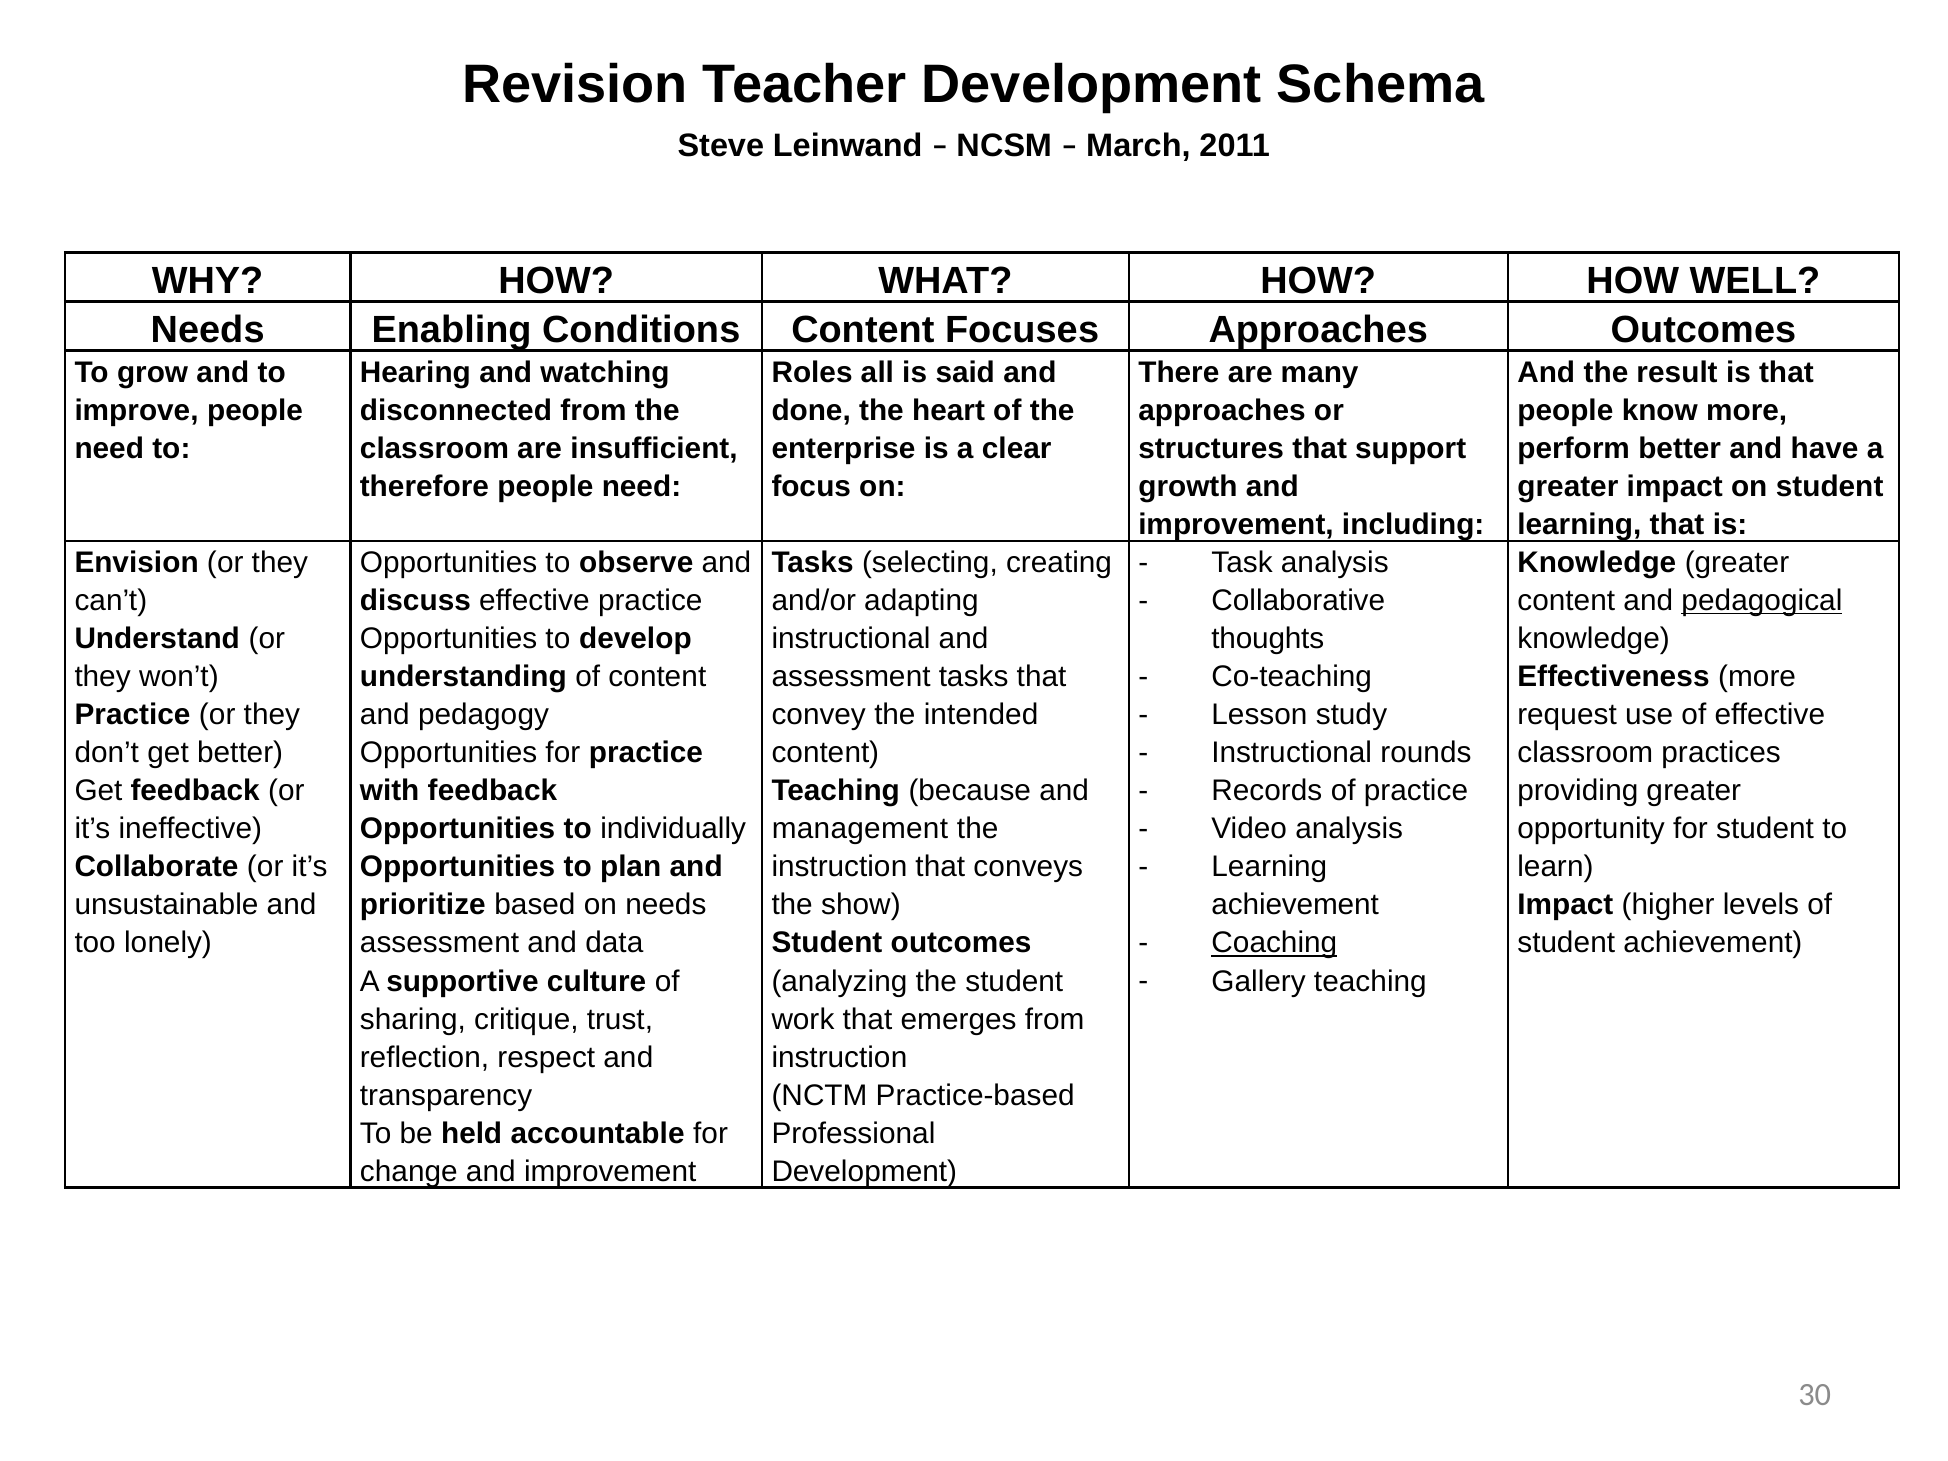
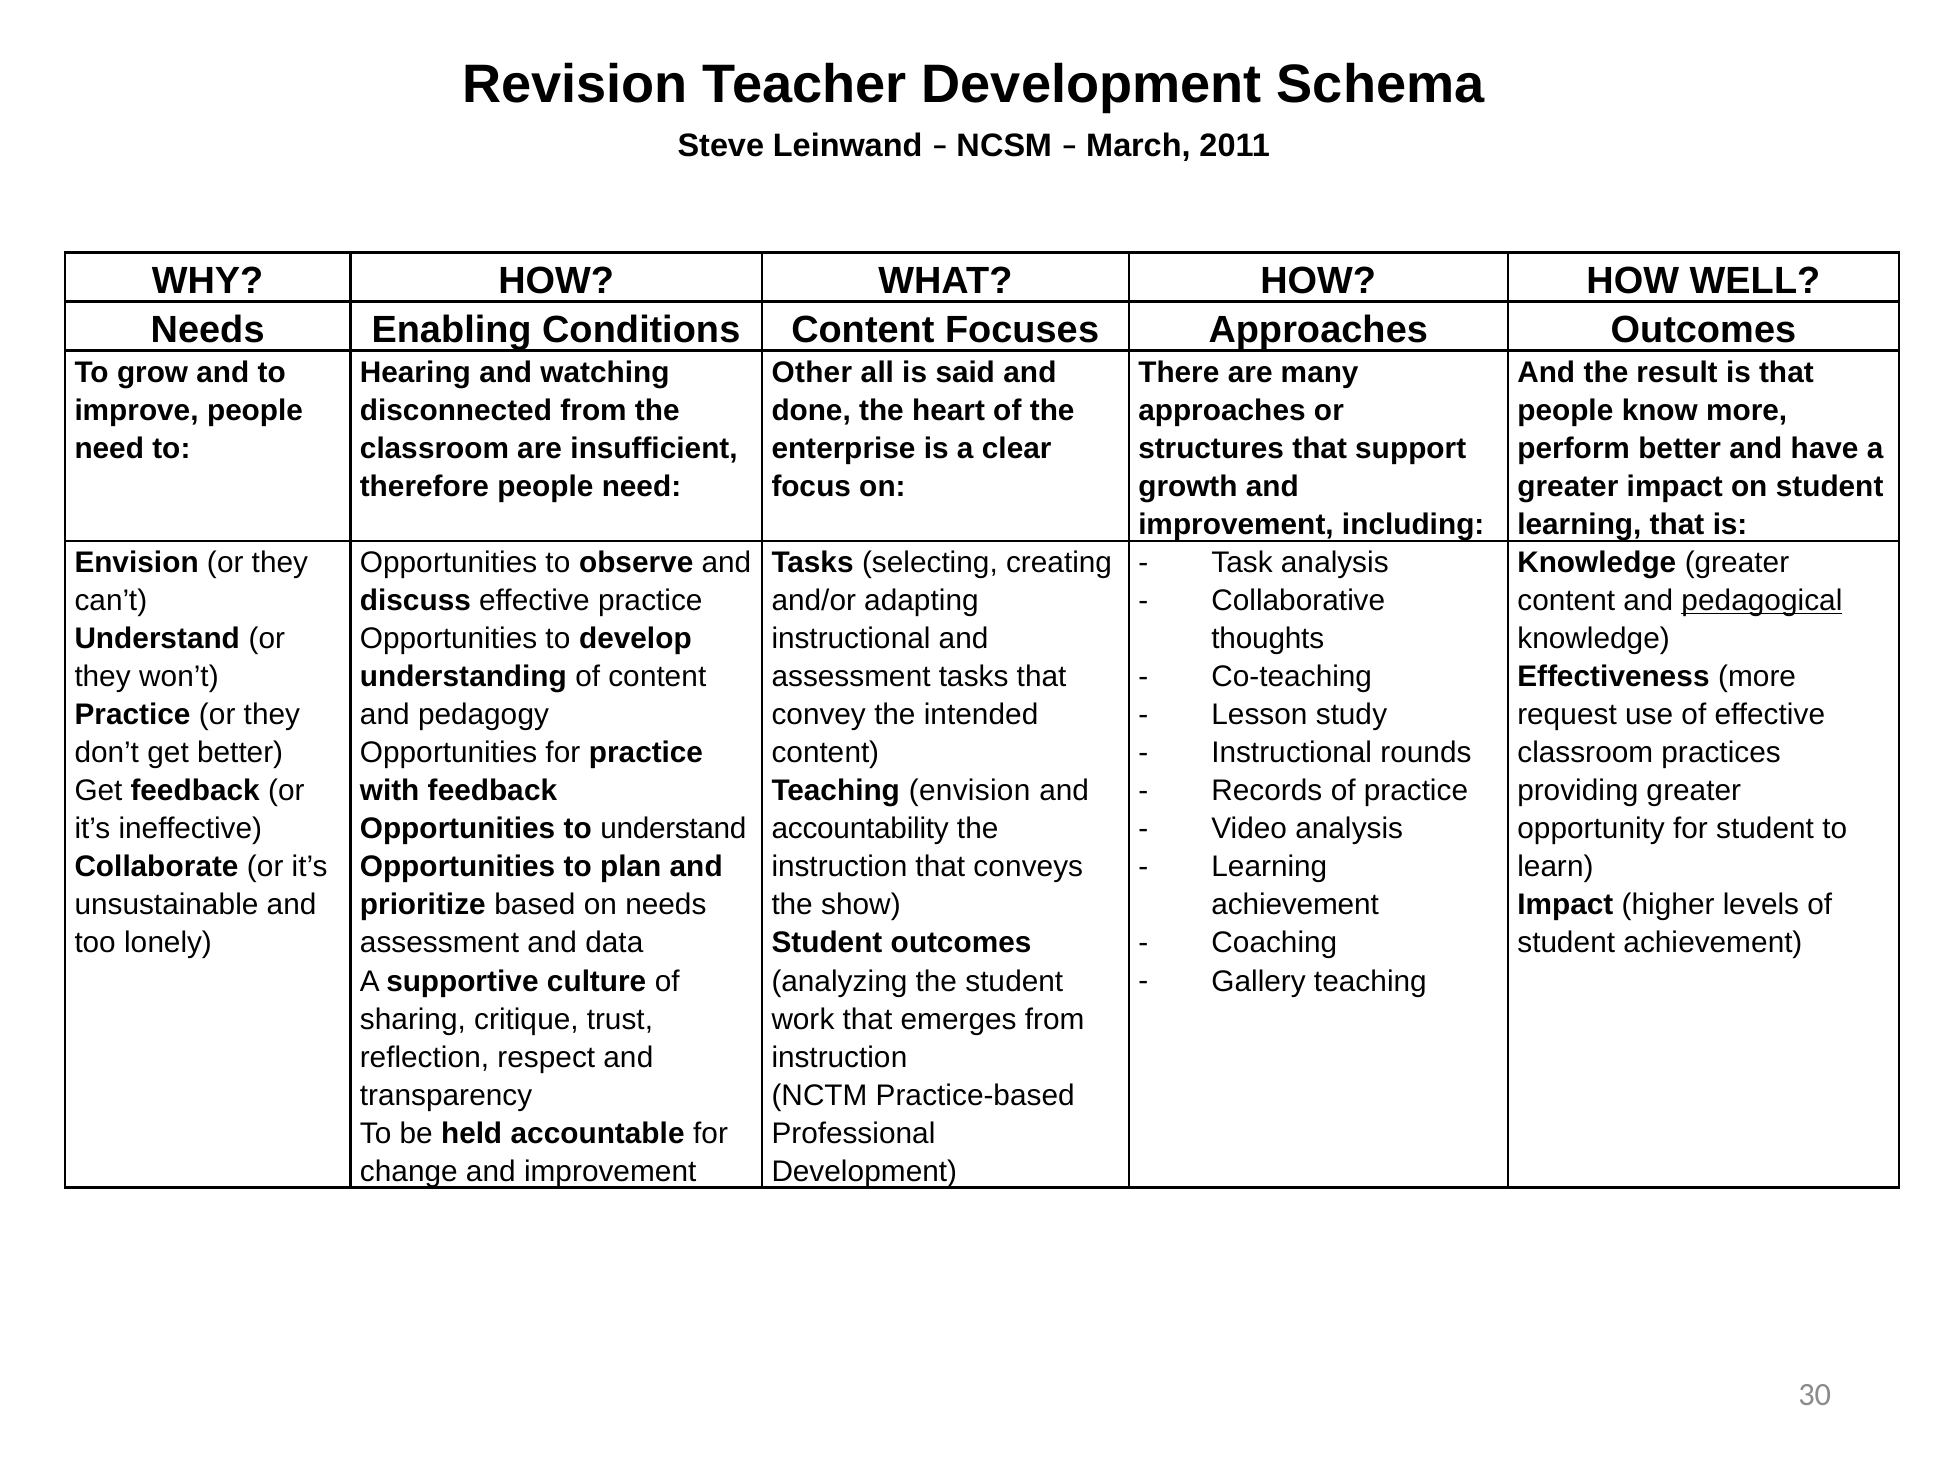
Roles: Roles -> Other
Teaching because: because -> envision
to individually: individually -> understand
management: management -> accountability
Coaching underline: present -> none
